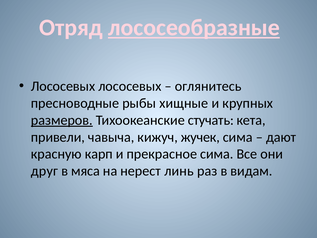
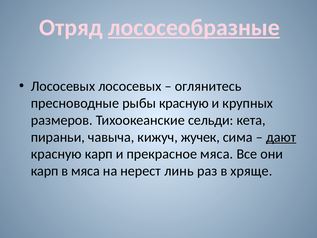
рыбы хищные: хищные -> красную
размеров underline: present -> none
стучать: стучать -> сельди
привели: привели -> пираньи
дают underline: none -> present
прекрасное сима: сима -> мяса
друг at (44, 171): друг -> карп
видам: видам -> хряще
